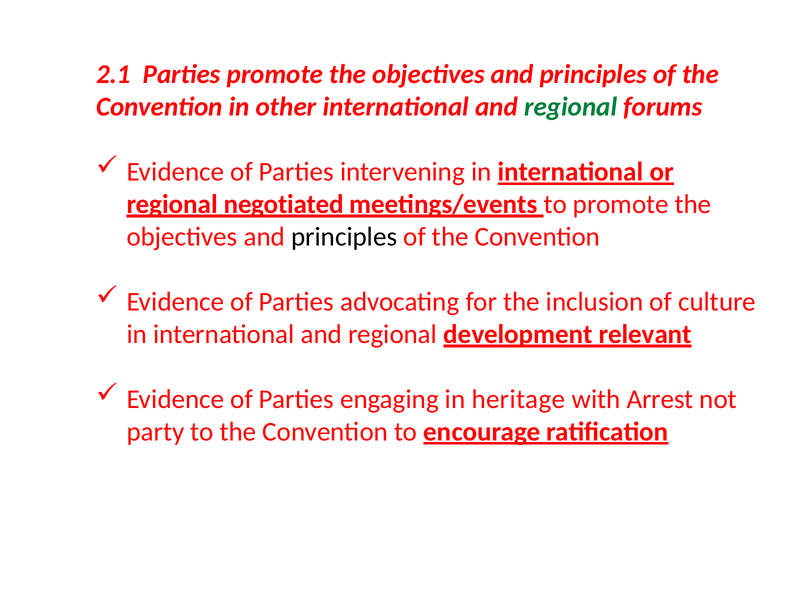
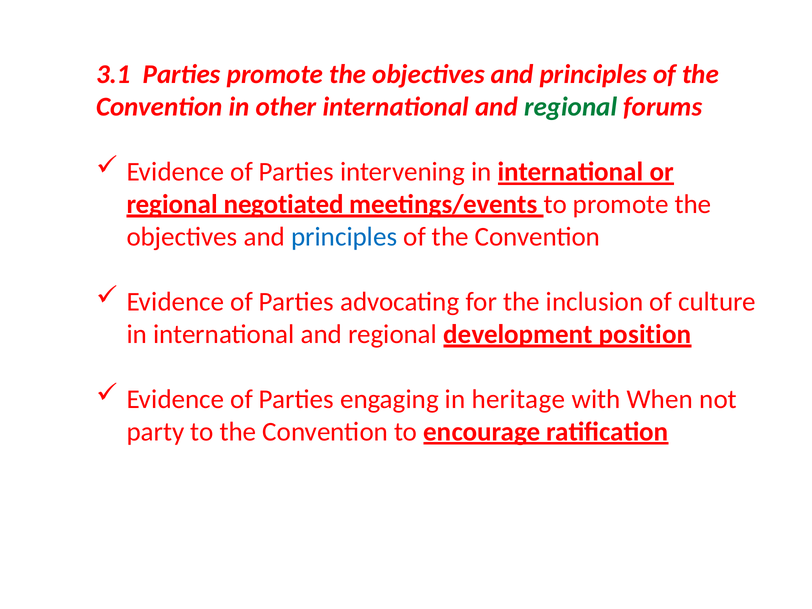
2.1: 2.1 -> 3.1
principles at (344, 237) colour: black -> blue
relevant: relevant -> position
Arrest: Arrest -> When
